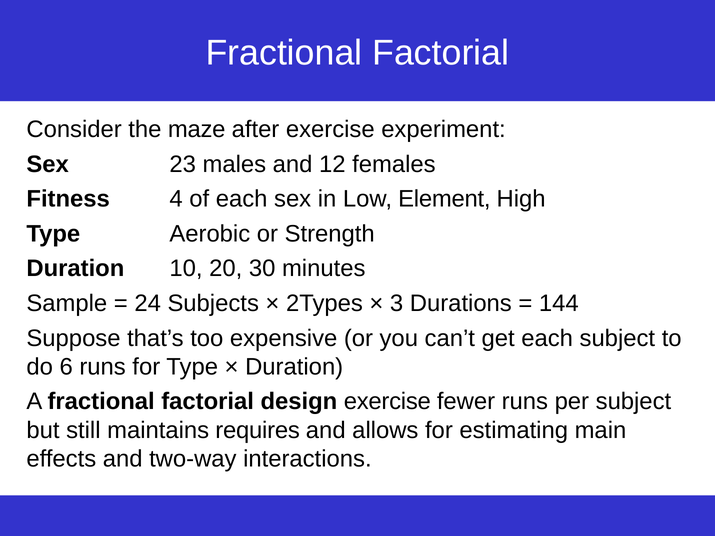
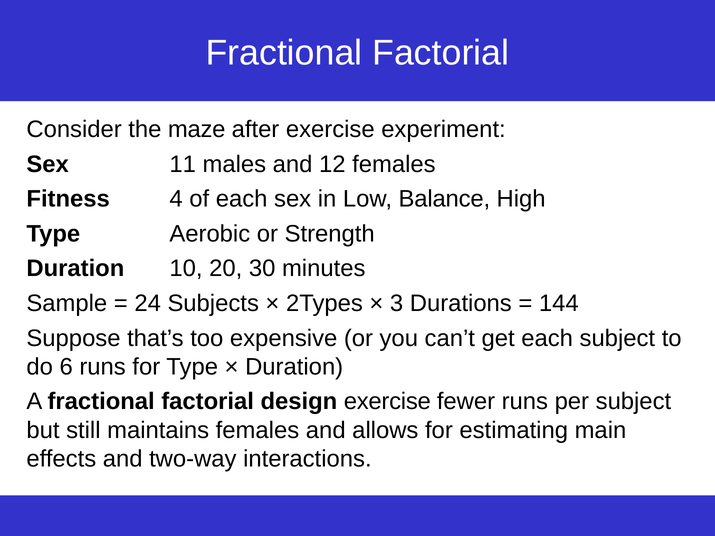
23: 23 -> 11
Element: Element -> Balance
maintains requires: requires -> females
